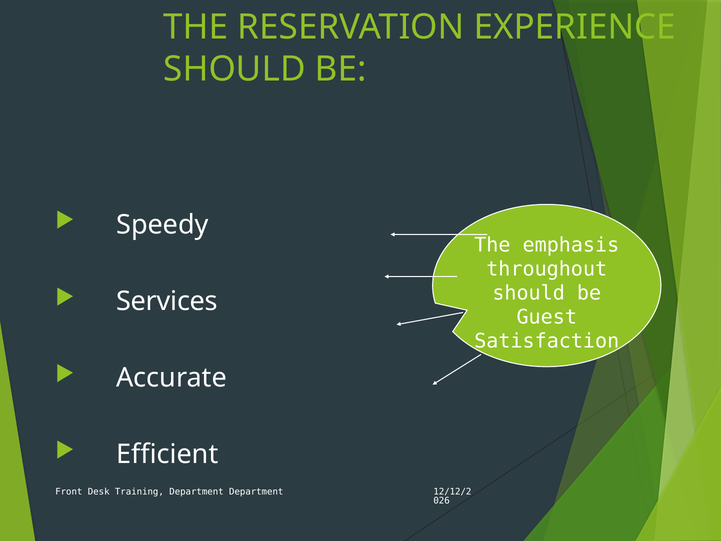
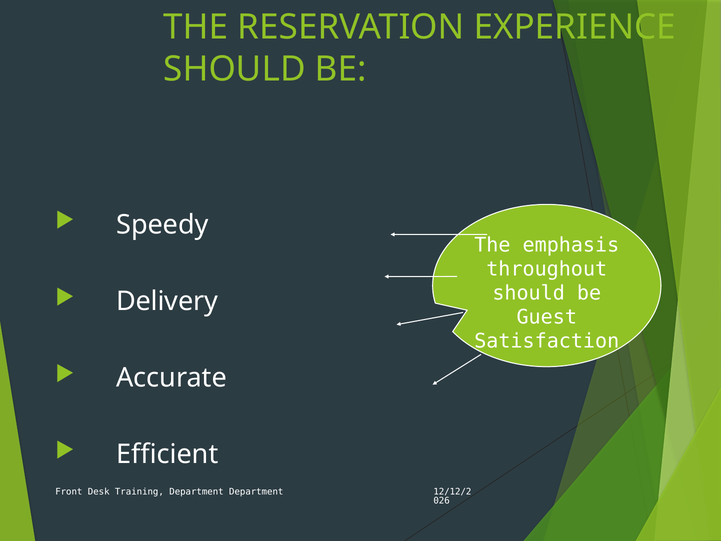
Services: Services -> Delivery
